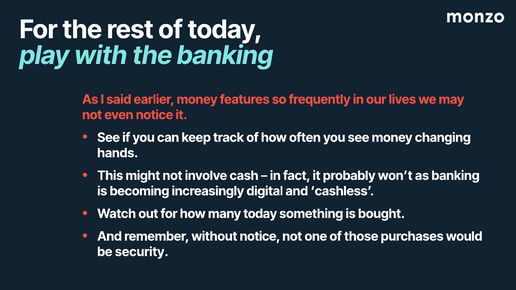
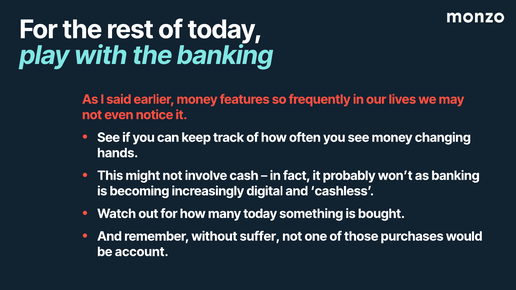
without notice: notice -> suffer
security: security -> account
